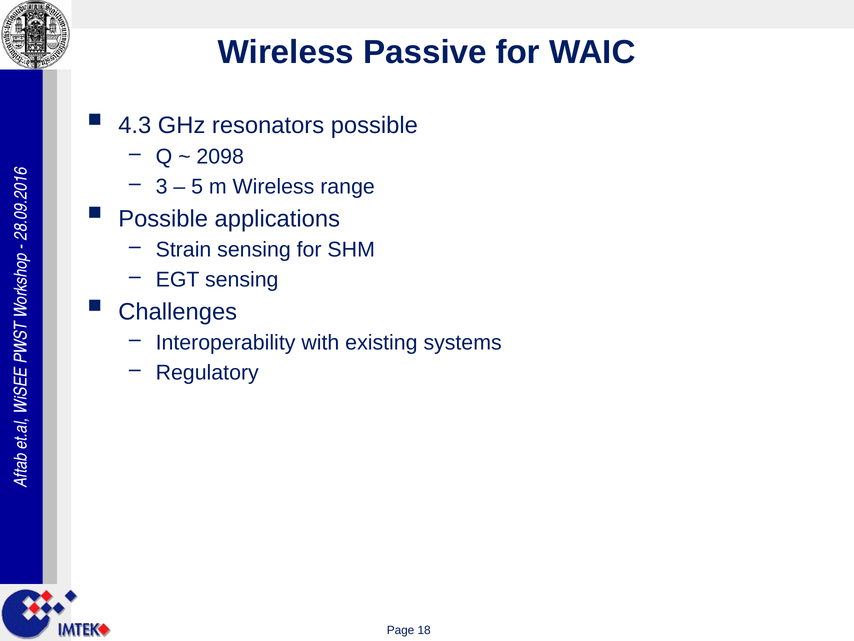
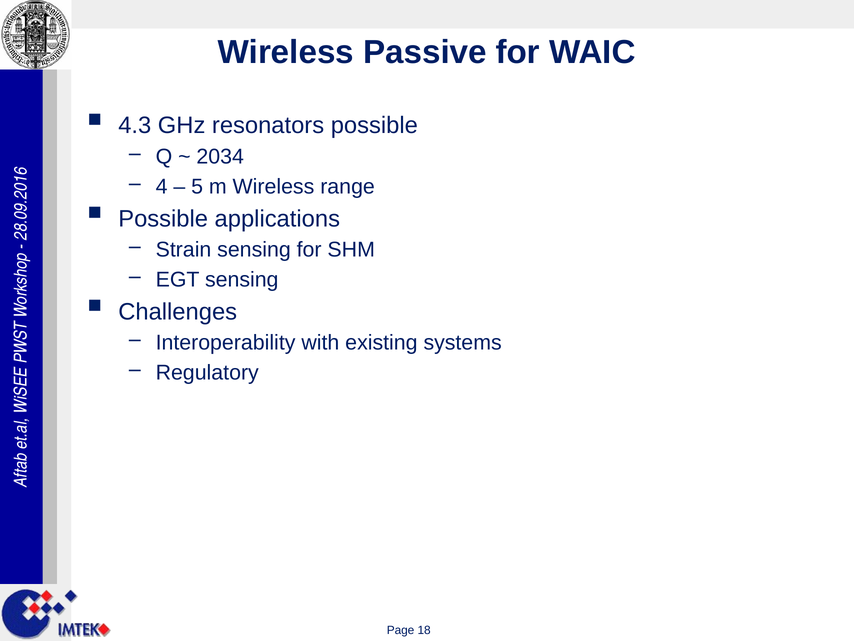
2098: 2098 -> 2034
3: 3 -> 4
